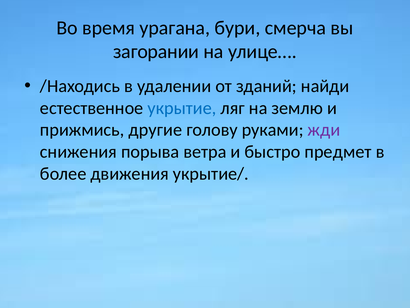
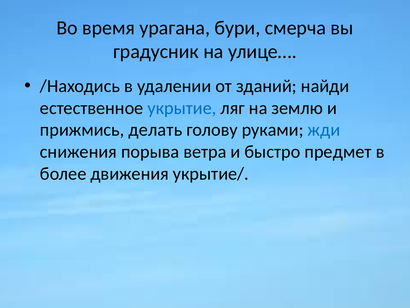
загорании: загорании -> градусник
другие: другие -> делать
жди colour: purple -> blue
